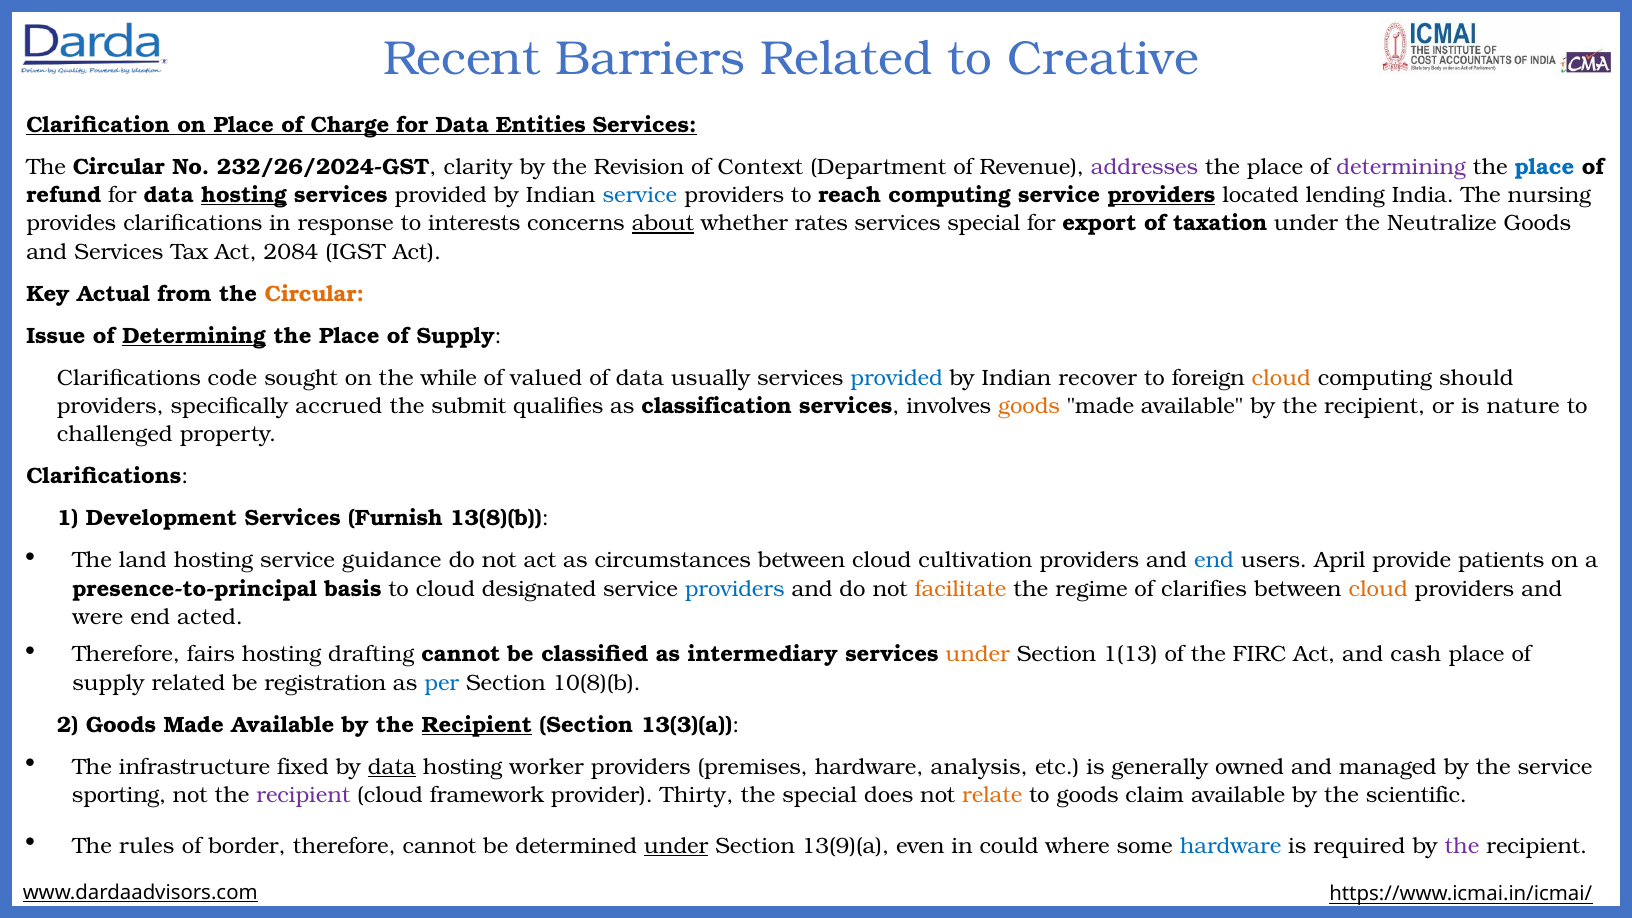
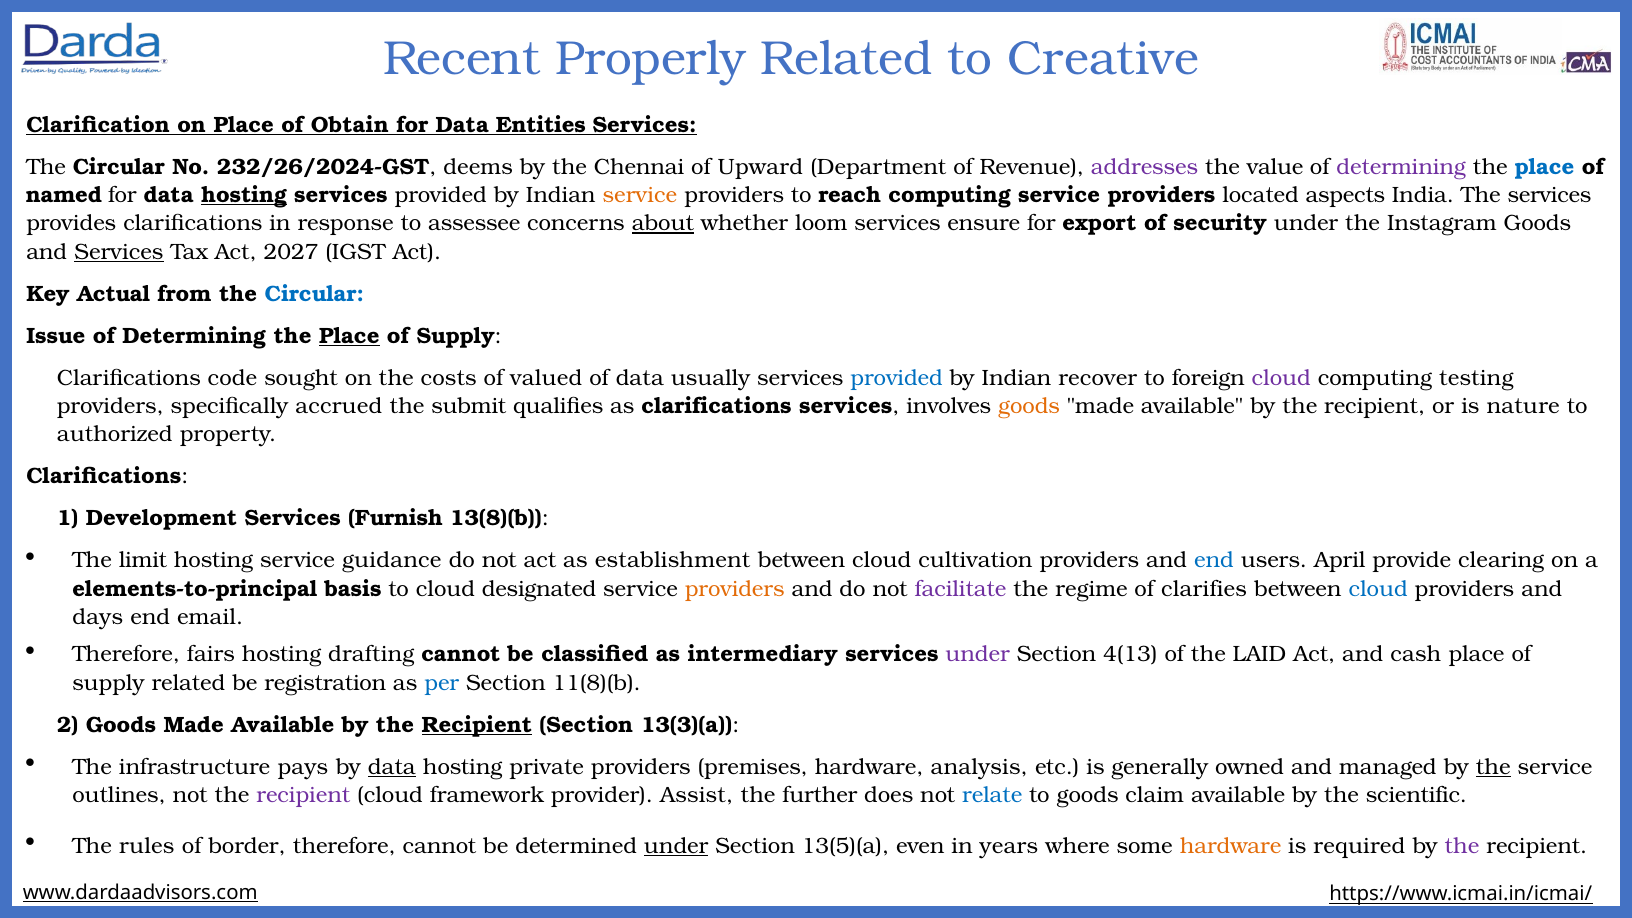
Barriers: Barriers -> Properly
Charge: Charge -> Obtain
clarity: clarity -> deems
Revision: Revision -> Chennai
Context: Context -> Upward
place at (1275, 167): place -> value
refund: refund -> named
service at (640, 195) colour: blue -> orange
providers at (1162, 195) underline: present -> none
lending: lending -> aspects
The nursing: nursing -> services
interests: interests -> assessee
rates: rates -> loom
services special: special -> ensure
taxation: taxation -> security
Neutralize: Neutralize -> Instagram
Services at (119, 252) underline: none -> present
2084: 2084 -> 2027
Circular at (314, 294) colour: orange -> blue
Determining at (194, 336) underline: present -> none
Place at (349, 336) underline: none -> present
while: while -> costs
cloud at (1281, 378) colour: orange -> purple
should: should -> testing
as classification: classification -> clarifications
challenged: challenged -> authorized
land: land -> limit
circumstances: circumstances -> establishment
patients: patients -> clearing
presence-to-principal: presence-to-principal -> elements-to-principal
providers at (735, 589) colour: blue -> orange
facilitate colour: orange -> purple
cloud at (1378, 589) colour: orange -> blue
were: were -> days
acted: acted -> email
under at (978, 654) colour: orange -> purple
1(13: 1(13 -> 4(13
FIRC: FIRC -> LAID
10(8)(b: 10(8)(b -> 11(8)(b
fixed: fixed -> pays
worker: worker -> private
the at (1493, 767) underline: none -> present
sporting: sporting -> outlines
Thirty: Thirty -> Assist
the special: special -> further
relate colour: orange -> blue
13(9)(a: 13(9)(a -> 13(5)(a
could: could -> years
hardware at (1231, 846) colour: blue -> orange
